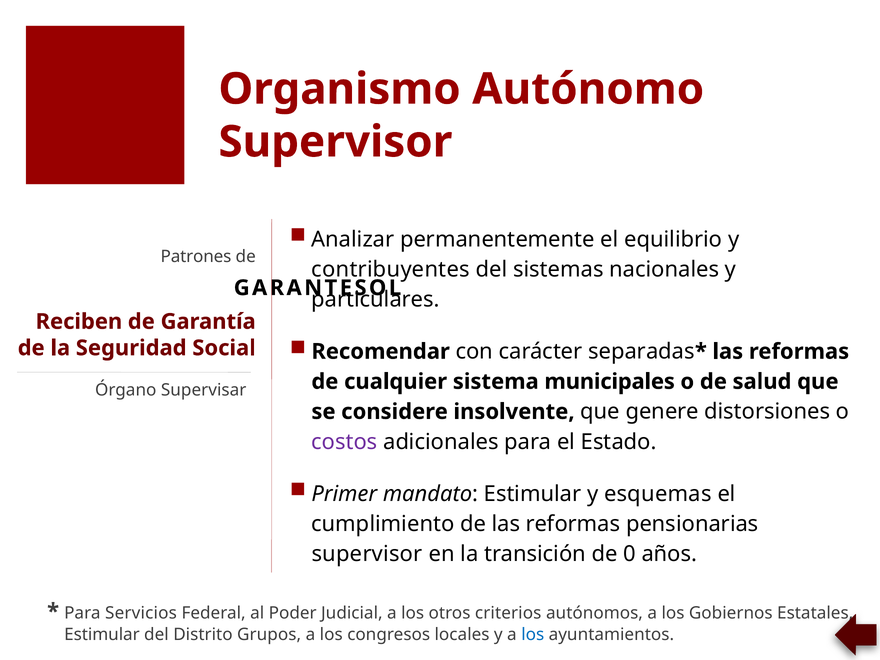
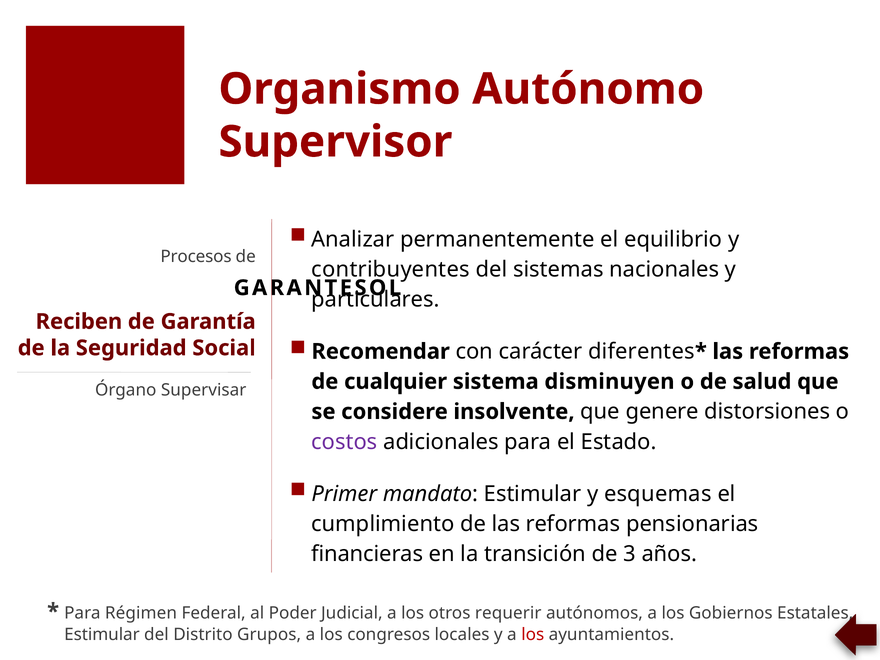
Patrones: Patrones -> Procesos
separadas: separadas -> diferentes
municipales: municipales -> disminuyen
supervisor at (367, 554): supervisor -> financieras
0: 0 -> 3
Servicios: Servicios -> Régimen
criterios: criterios -> requerir
los at (533, 635) colour: blue -> red
